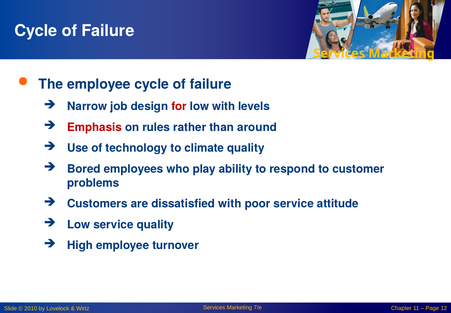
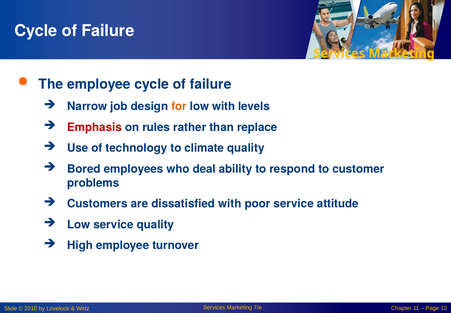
for colour: red -> orange
around: around -> replace
play: play -> deal
